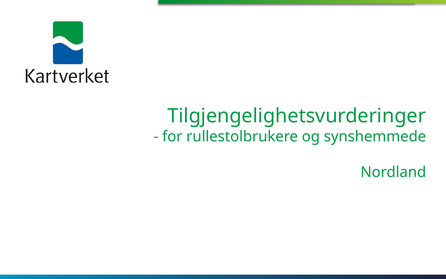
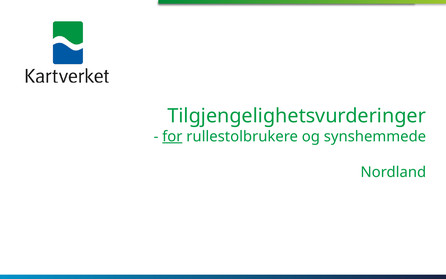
for underline: none -> present
